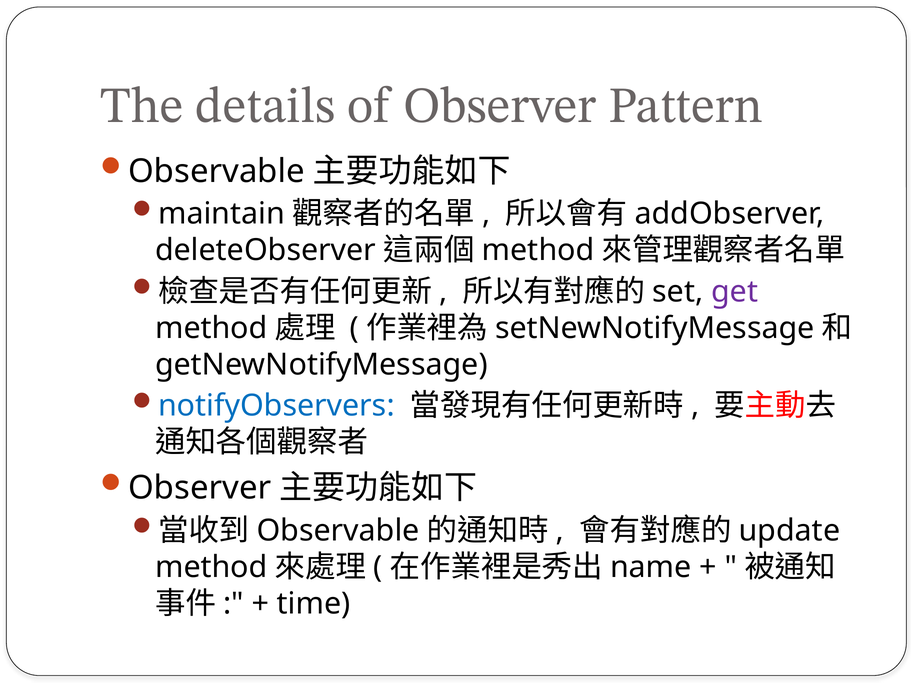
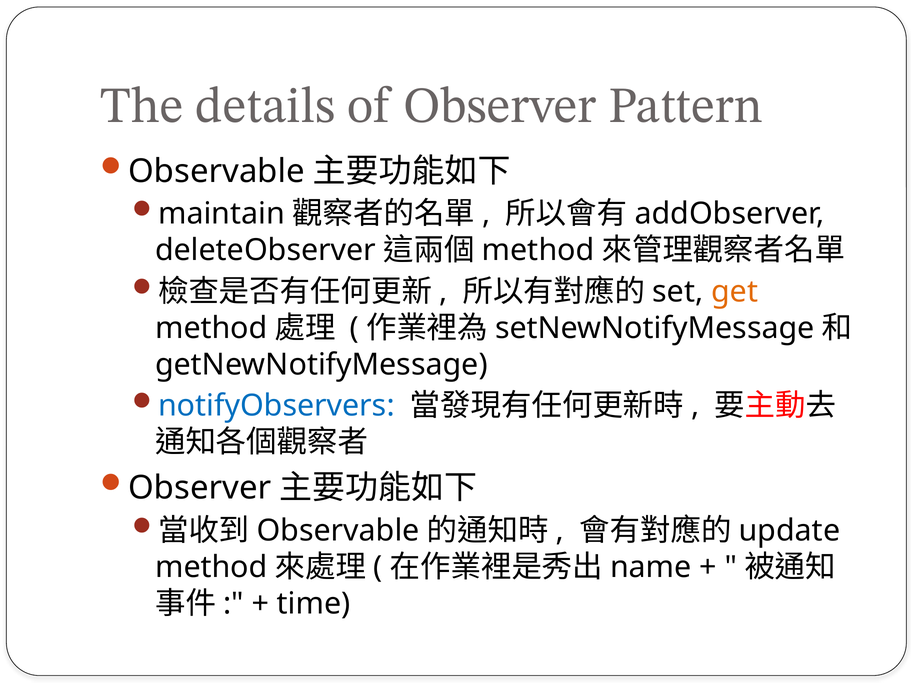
get colour: purple -> orange
